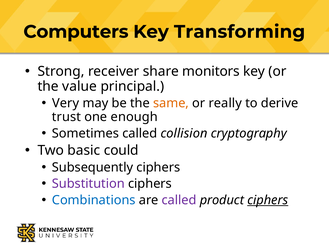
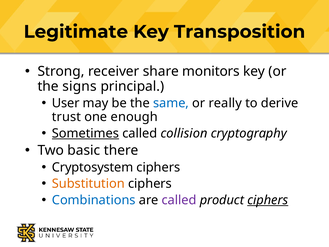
Computers: Computers -> Legitimate
Transforming: Transforming -> Transposition
value: value -> signs
Very: Very -> User
same colour: orange -> blue
Sometimes underline: none -> present
could: could -> there
Subsequently: Subsequently -> Cryptosystem
Substitution colour: purple -> orange
